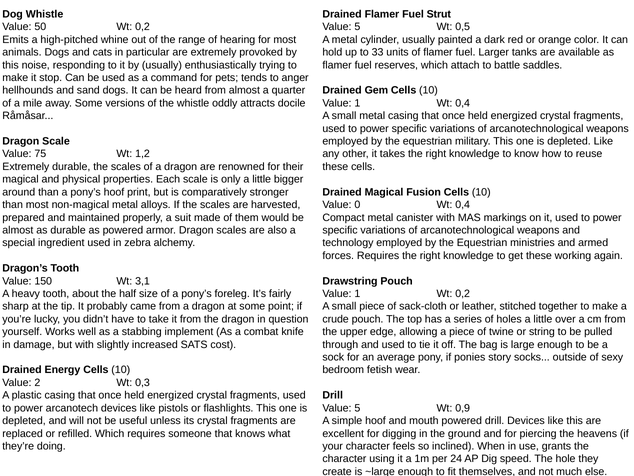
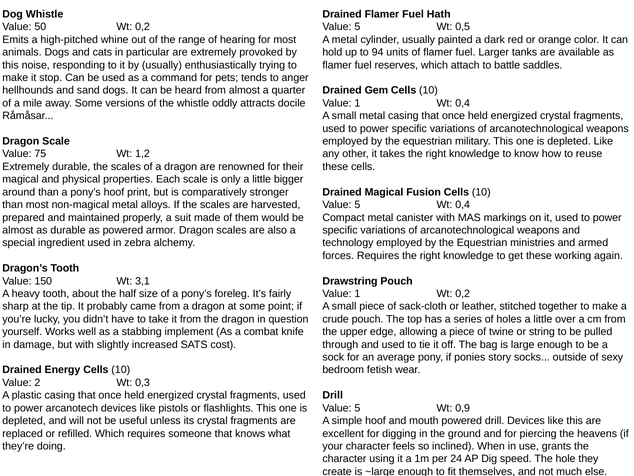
Strut: Strut -> Hath
33: 33 -> 94
0 at (357, 205): 0 -> 5
